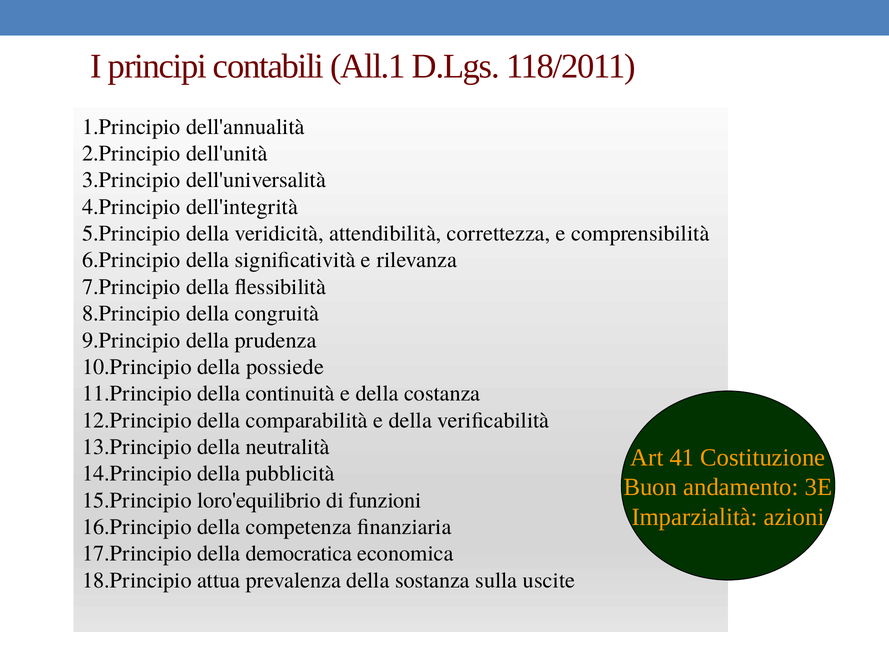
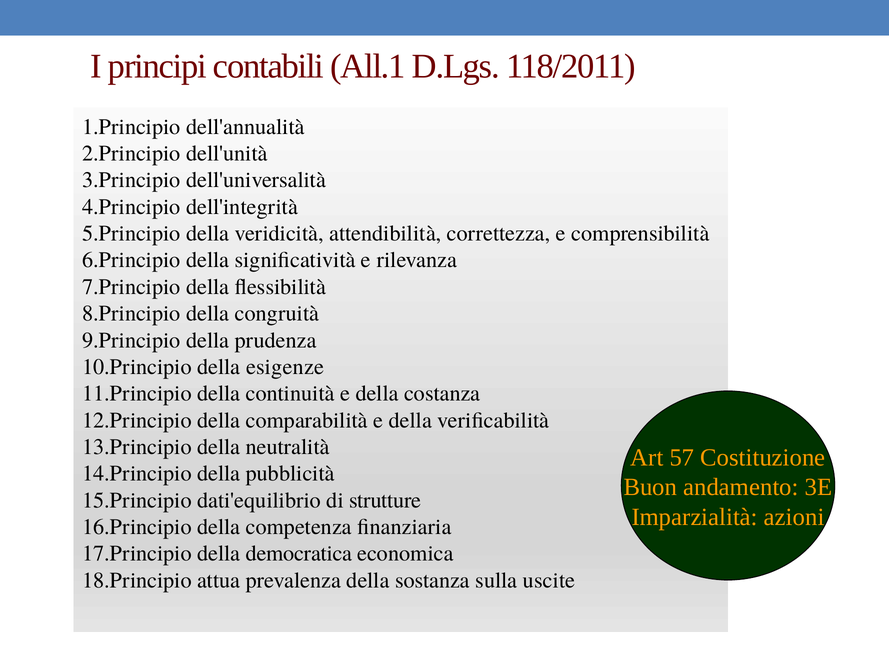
possiede: possiede -> esigenze
41: 41 -> 57
loro'equilibrio: loro'equilibrio -> dati'equilibrio
funzioni: funzioni -> strutture
